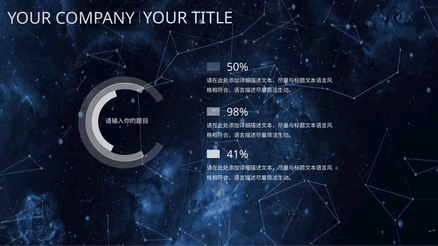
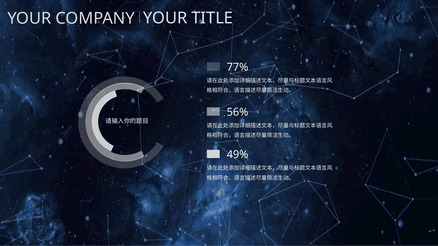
50%: 50% -> 77%
98%: 98% -> 56%
41%: 41% -> 49%
